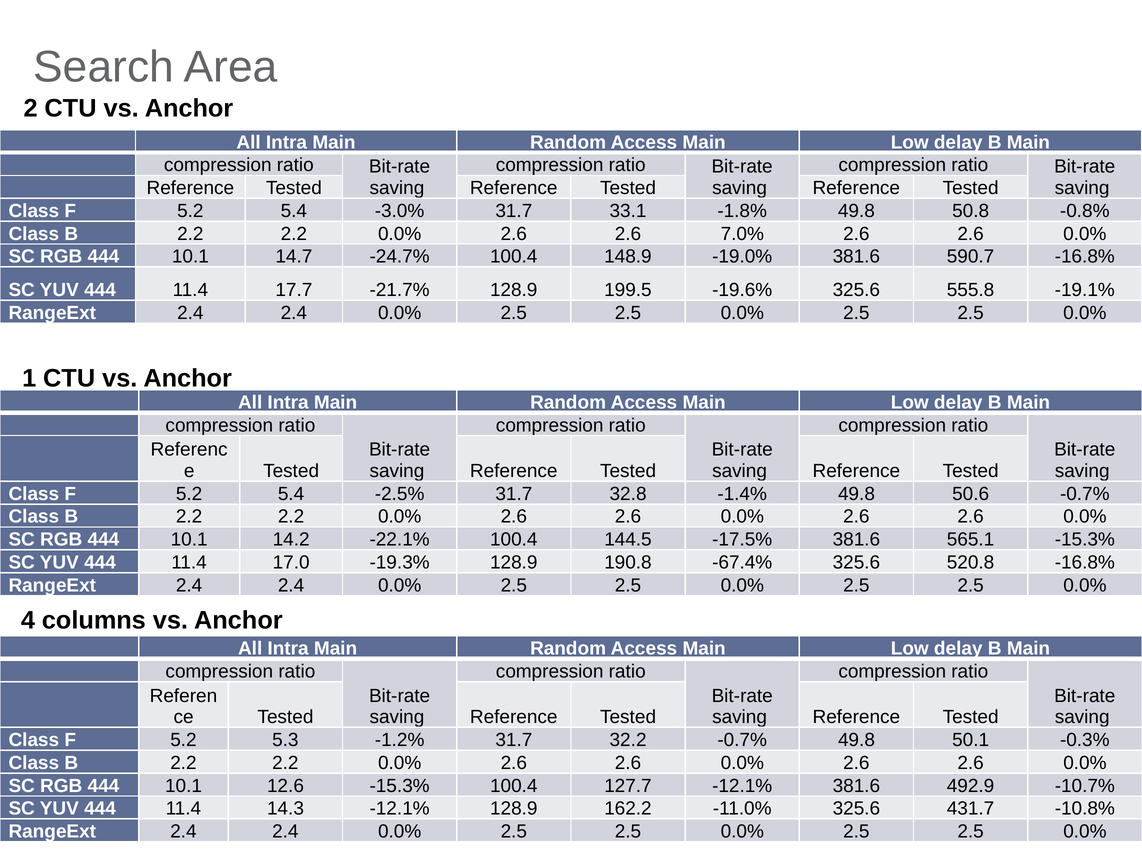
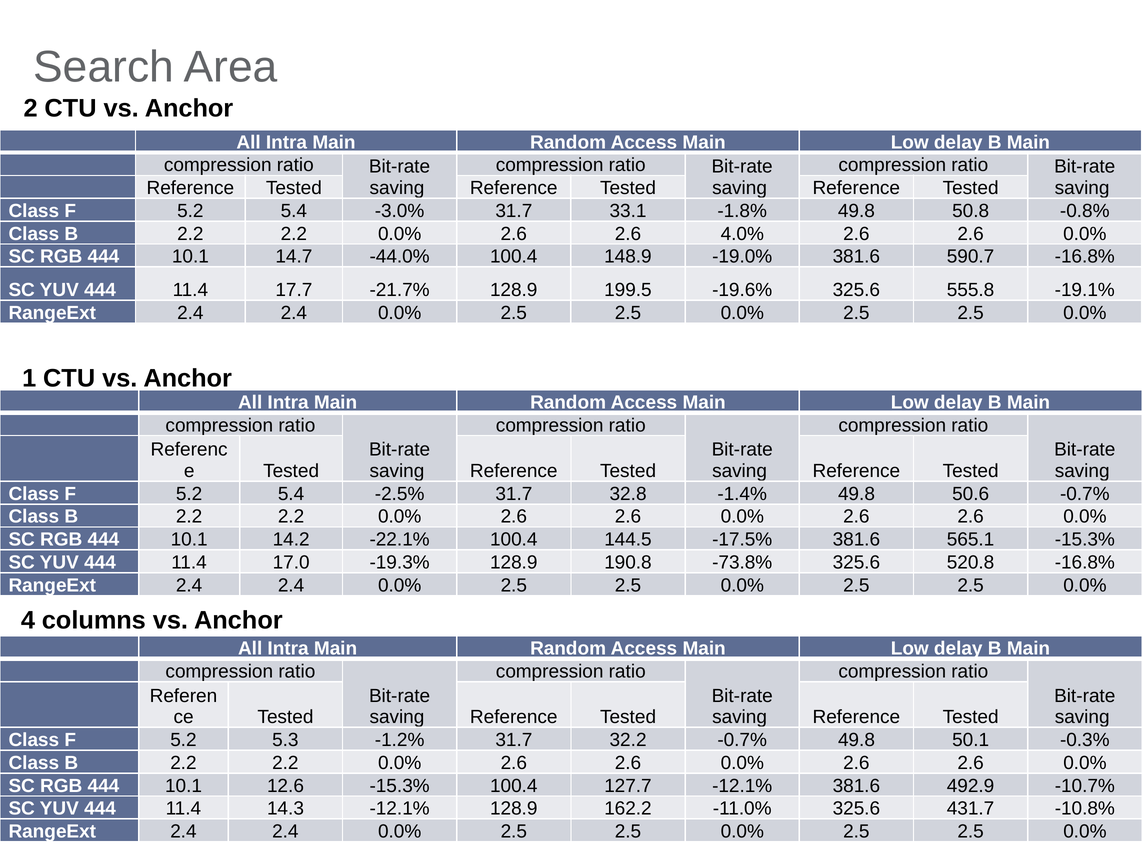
7.0%: 7.0% -> 4.0%
-24.7%: -24.7% -> -44.0%
-67.4%: -67.4% -> -73.8%
